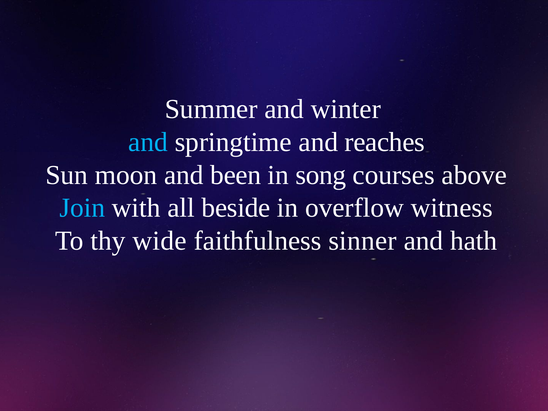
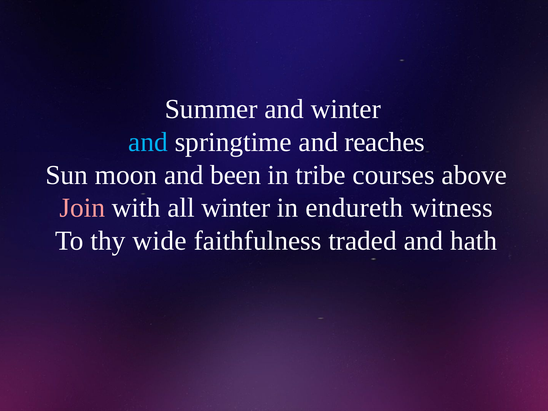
song: song -> tribe
Join colour: light blue -> pink
all beside: beside -> winter
overflow: overflow -> endureth
sinner: sinner -> traded
